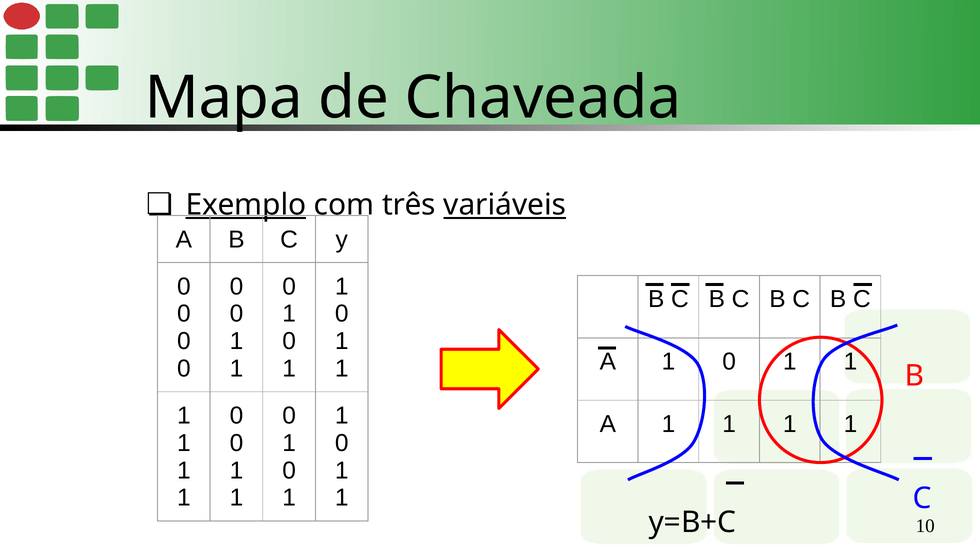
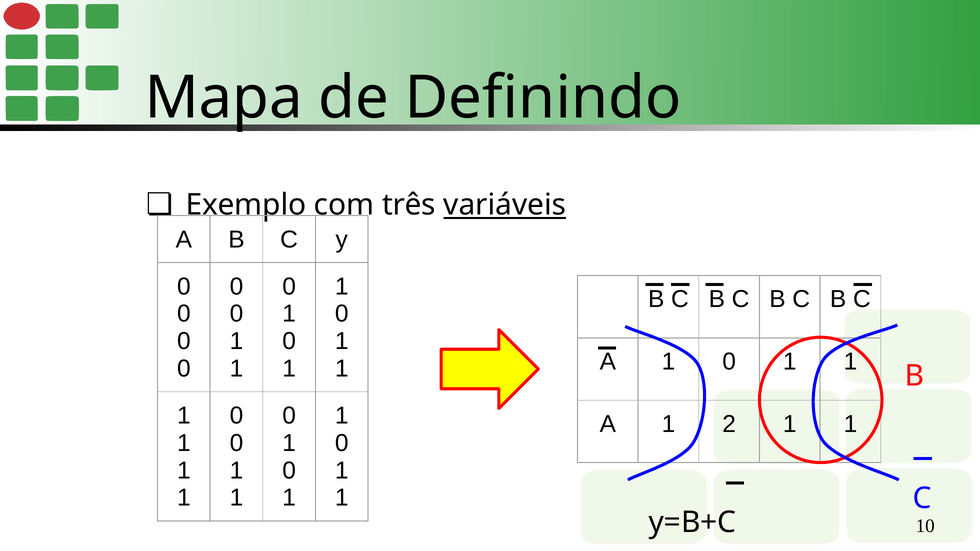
Chaveada: Chaveada -> Definindo
Exemplo underline: present -> none
A 1 1: 1 -> 2
